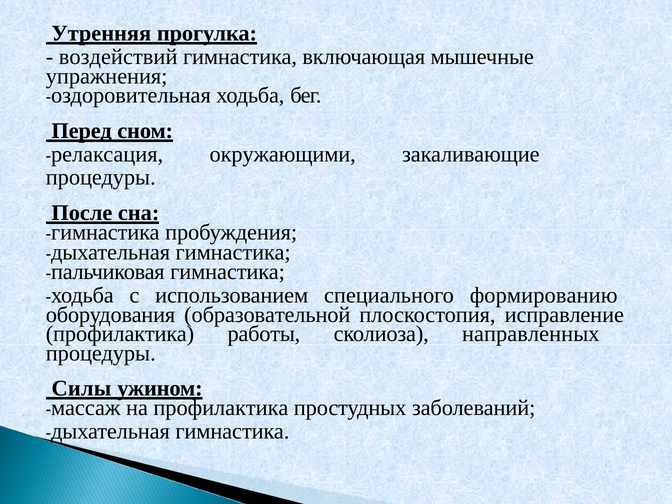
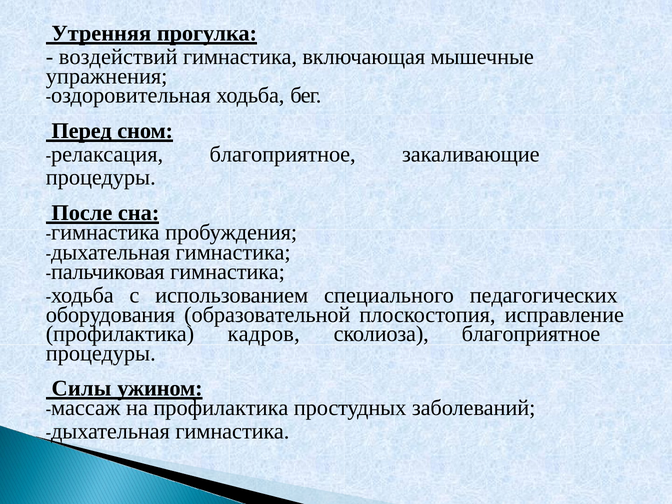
окружающими at (283, 154): окружающими -> благоприятное
формированию: формированию -> педагогических
работы: работы -> кадров
сколиоза направленных: направленных -> благоприятное
